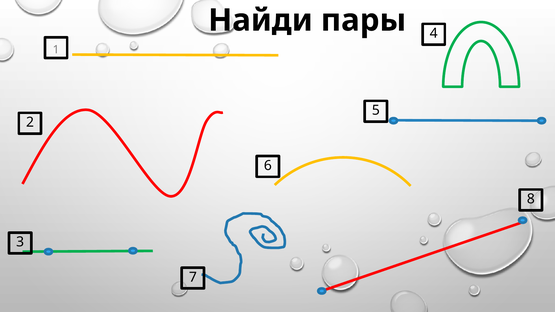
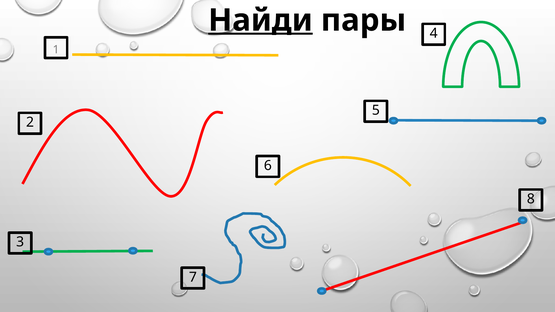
Найди underline: none -> present
